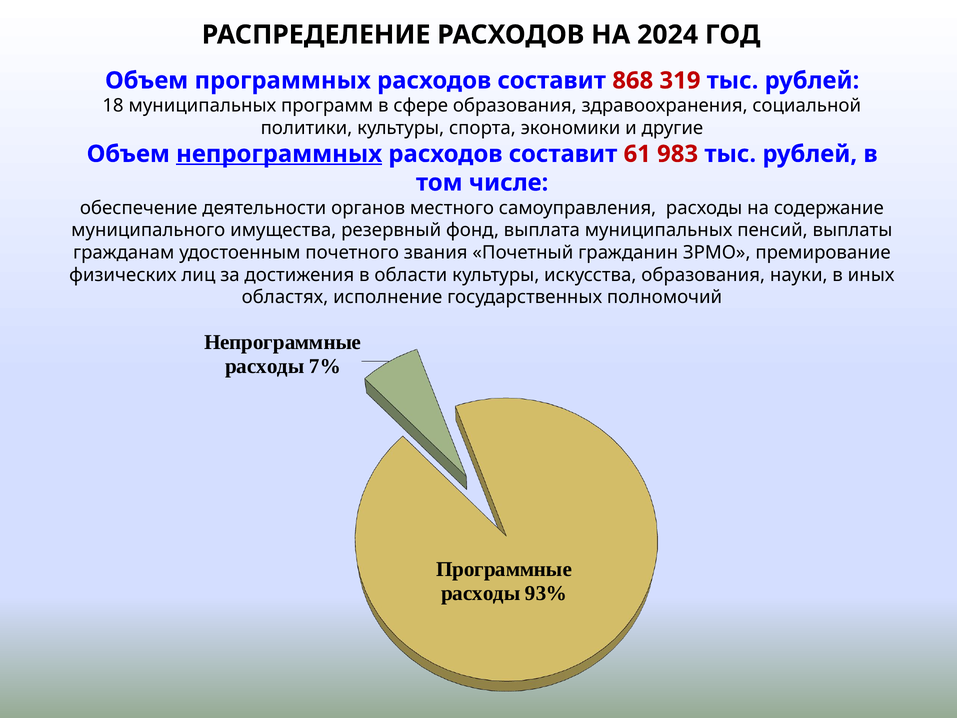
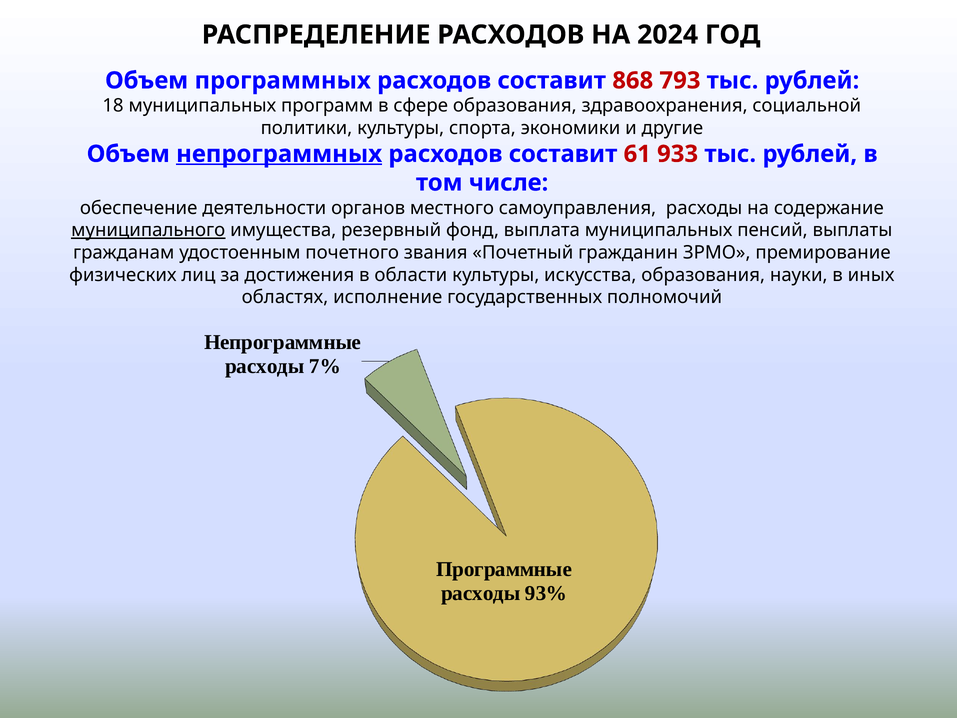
319: 319 -> 793
983: 983 -> 933
муниципального underline: none -> present
